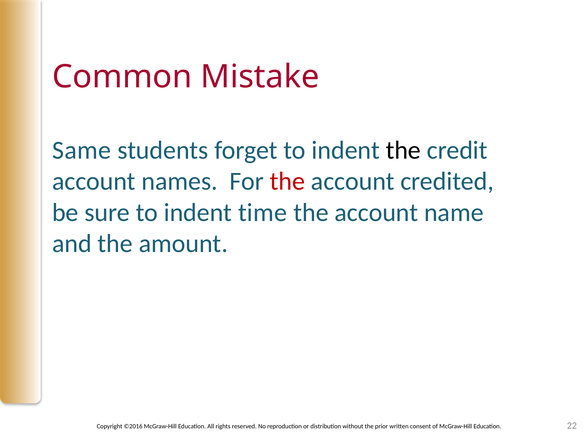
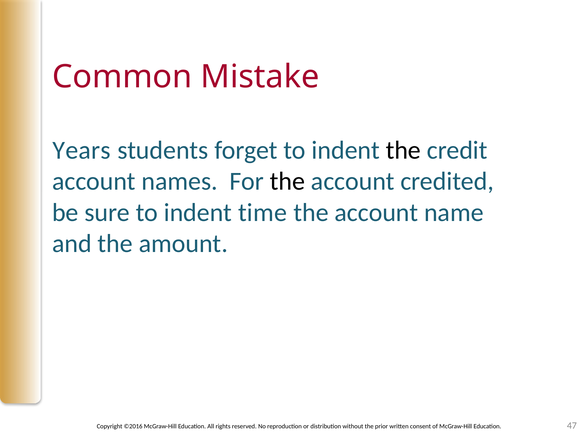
Same: Same -> Years
the at (287, 181) colour: red -> black
22: 22 -> 47
